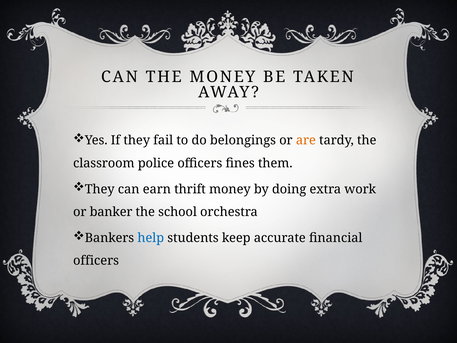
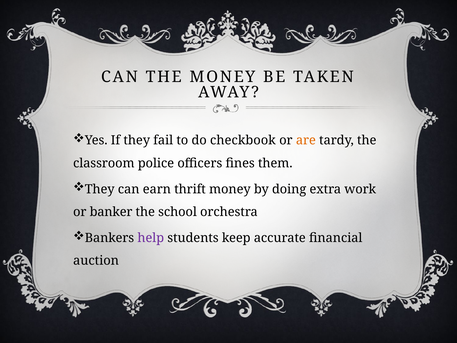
belongings: belongings -> checkbook
help colour: blue -> purple
officers at (96, 261): officers -> auction
